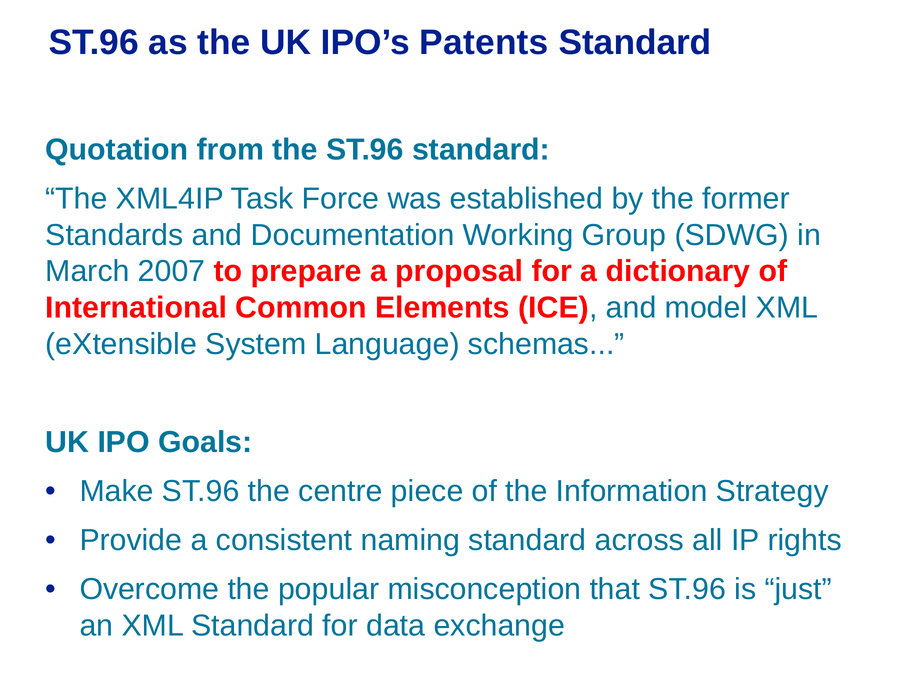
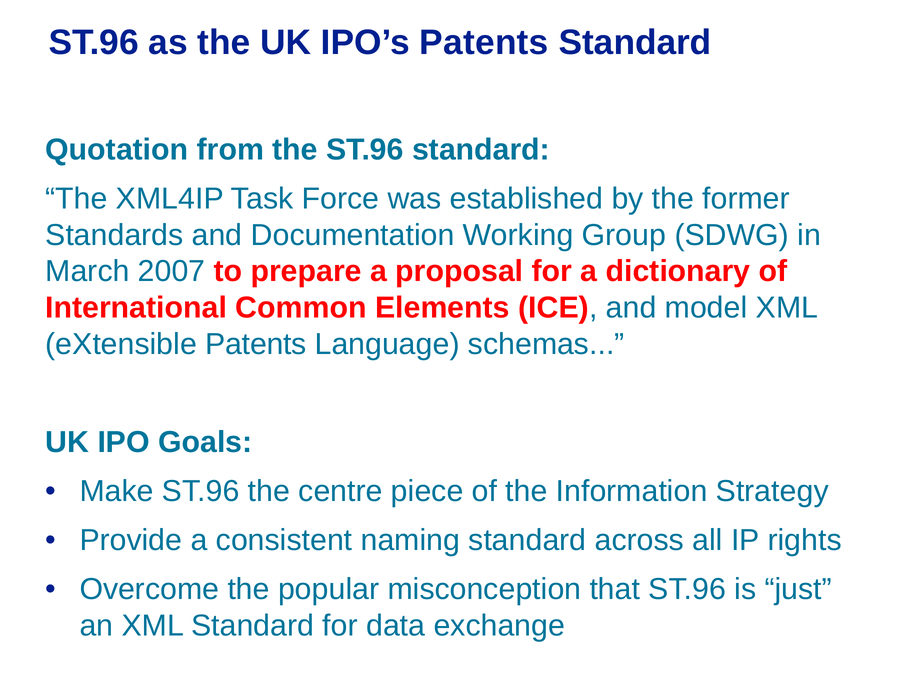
eXtensible System: System -> Patents
